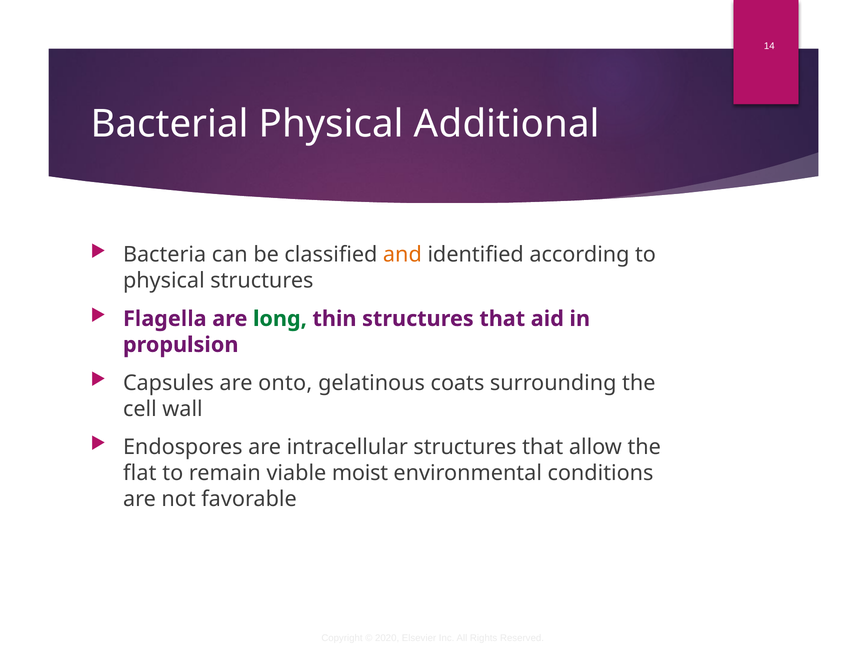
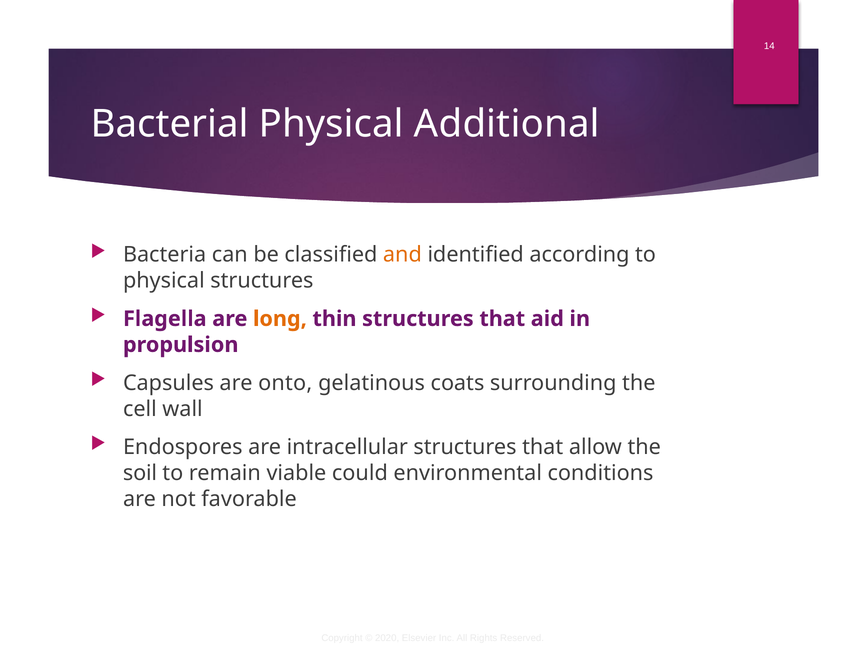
long colour: green -> orange
flat: flat -> soil
moist: moist -> could
